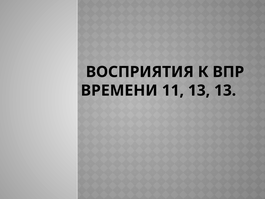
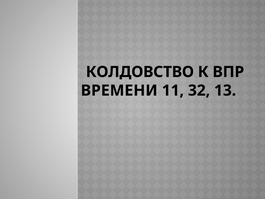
ВОСПРИЯТИЯ: ВОСПРИЯТИЯ -> КОЛДОВСТВО
11 13: 13 -> 32
